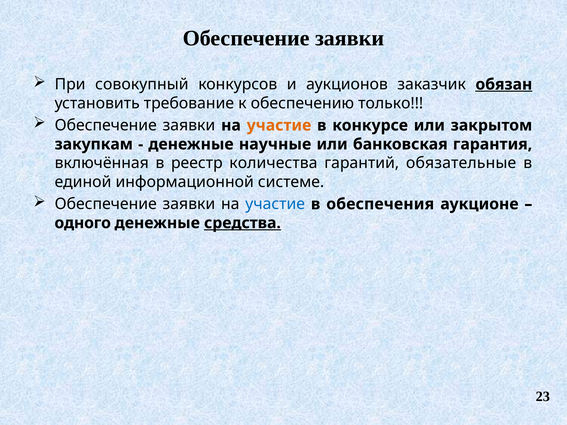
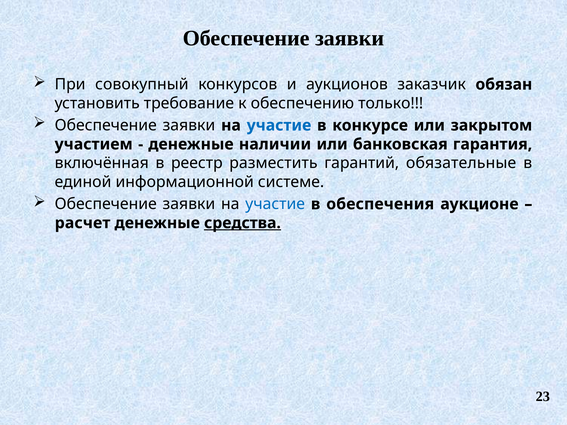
обязан underline: present -> none
участие at (279, 125) colour: orange -> blue
закупкам: закупкам -> участием
научные: научные -> наличии
количества: количества -> разместить
одного: одного -> расчет
